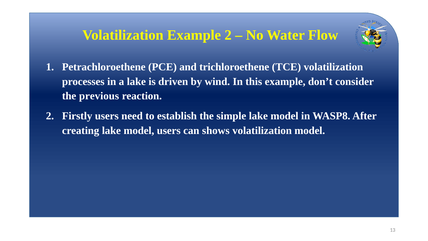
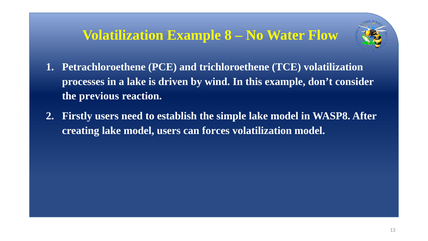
Example 2: 2 -> 8
shows: shows -> forces
